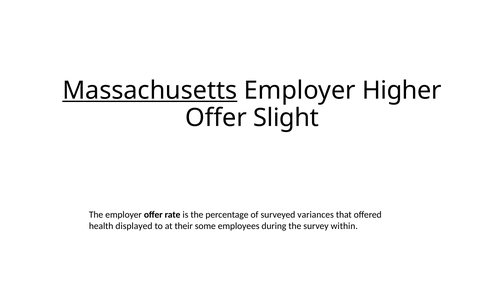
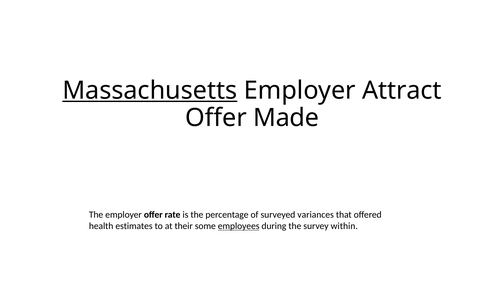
Higher: Higher -> Attract
Slight: Slight -> Made
displayed: displayed -> estimates
employees underline: none -> present
